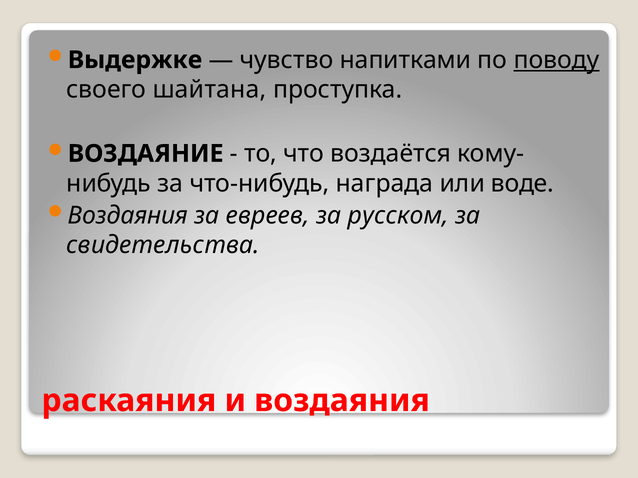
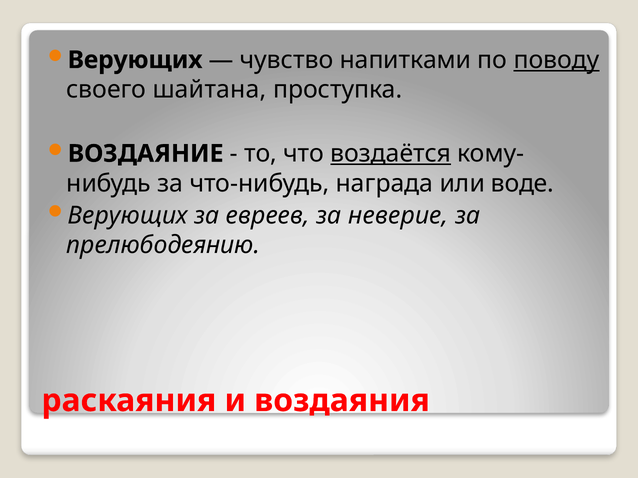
Выдержке at (135, 60): Выдержке -> Верующих
воздаётся underline: none -> present
Воздаяния at (128, 216): Воздаяния -> Верующих
русском: русском -> неверие
свидетельства: свидетельства -> прелюбодеянию
